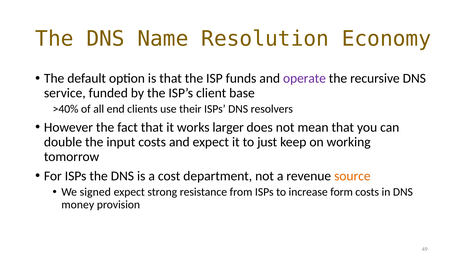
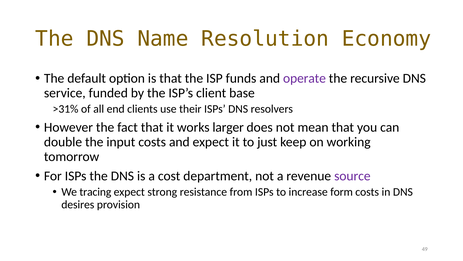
>40%: >40% -> >31%
source colour: orange -> purple
signed: signed -> tracing
money: money -> desires
